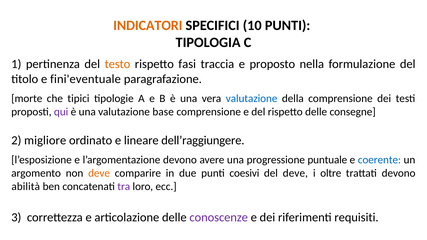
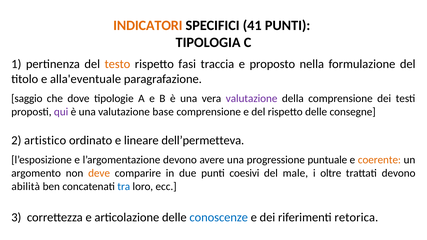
10: 10 -> 41
fini'eventuale: fini'eventuale -> alla'eventuale
morte: morte -> saggio
tipici: tipici -> dove
valutazione at (252, 99) colour: blue -> purple
migliore: migliore -> artistico
dell’raggiungere: dell’raggiungere -> dell’permetteva
coerente colour: blue -> orange
del deve: deve -> male
tra colour: purple -> blue
conoscenze colour: purple -> blue
requisiti: requisiti -> retorica
